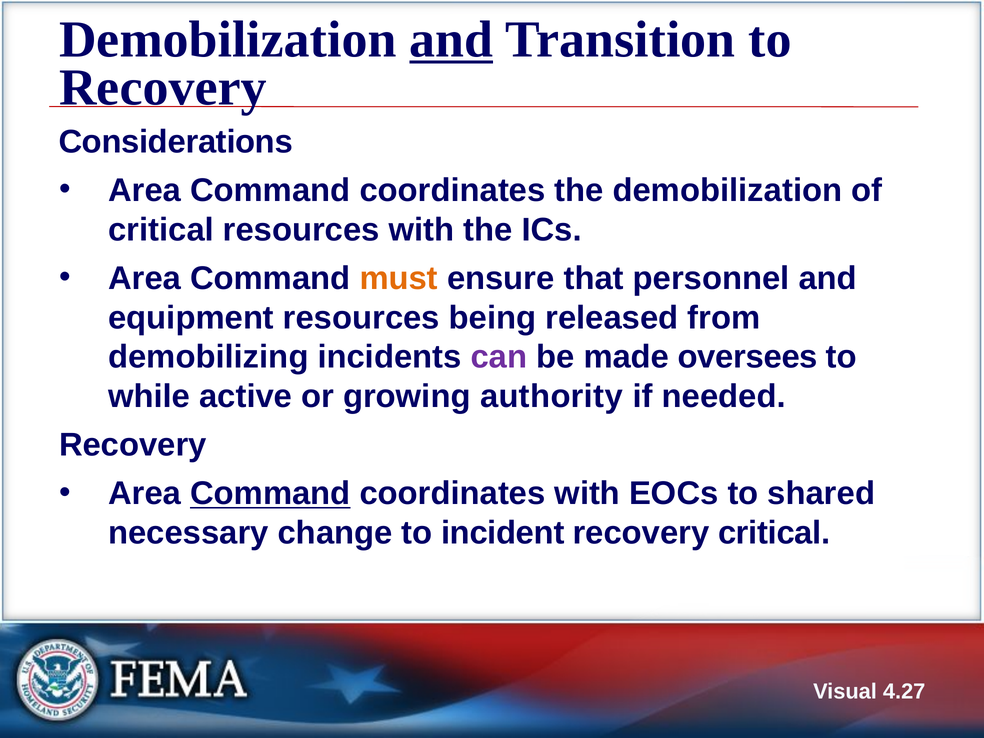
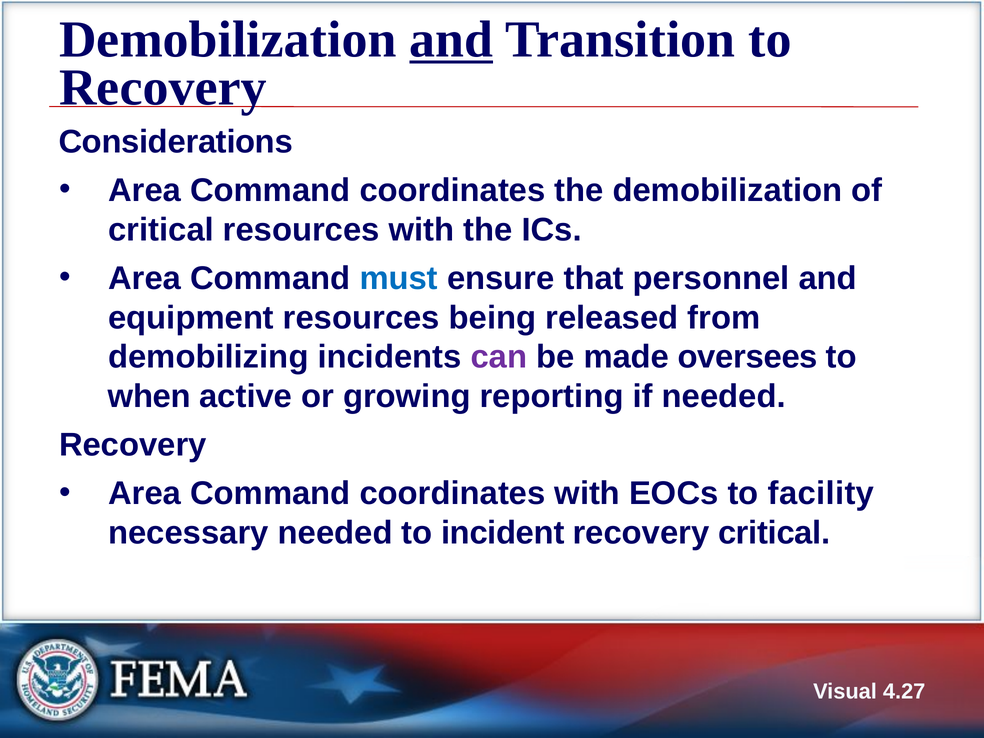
must colour: orange -> blue
while: while -> when
authority: authority -> reporting
Command at (270, 494) underline: present -> none
shared: shared -> facility
necessary change: change -> needed
